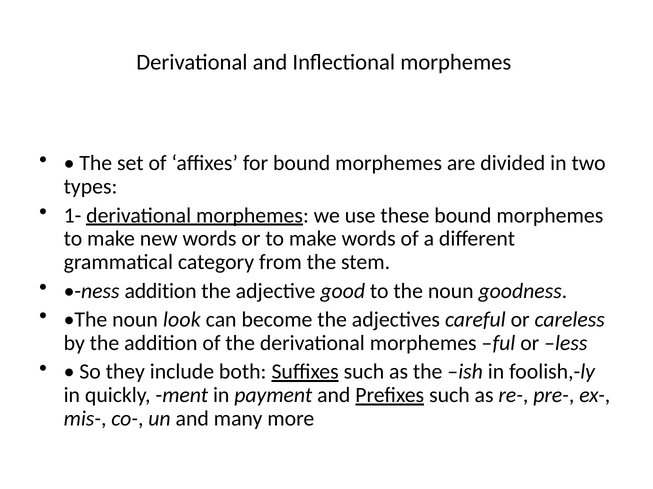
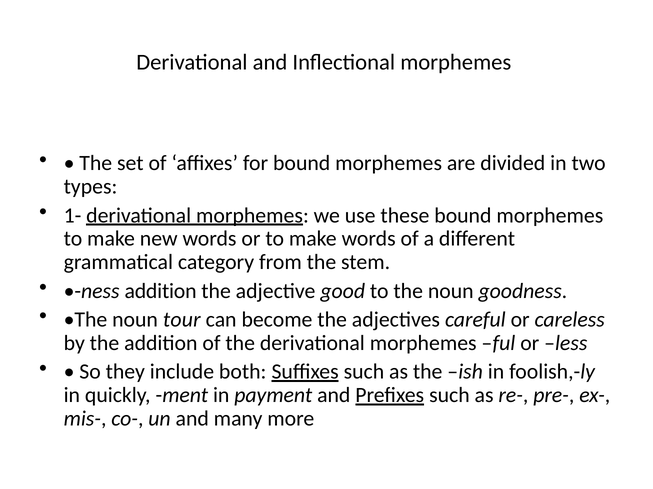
look: look -> tour
